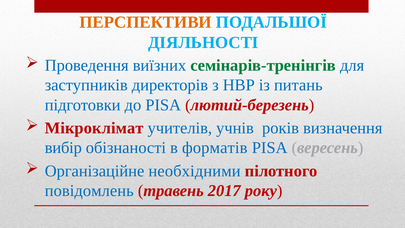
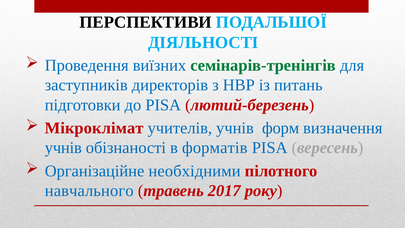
ПЕРСПЕКТИВИ colour: orange -> black
років: років -> форм
вибір at (63, 148): вибір -> учнів
повідомлень: повідомлень -> навчального
